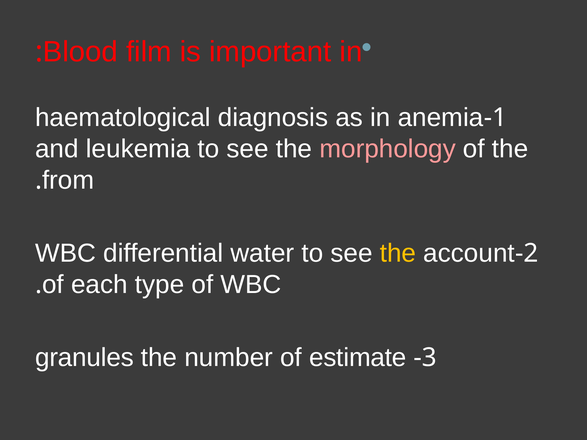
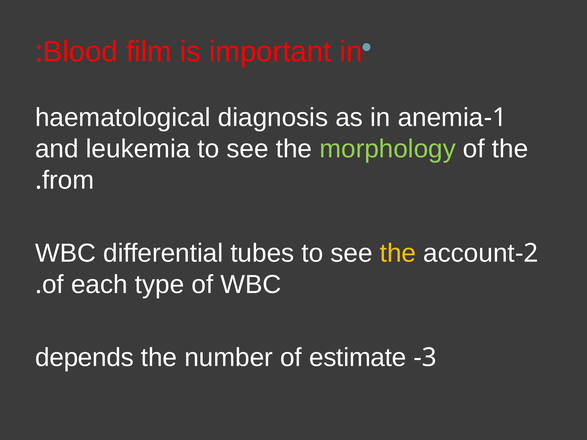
morphology colour: pink -> light green
water: water -> tubes
granules: granules -> depends
